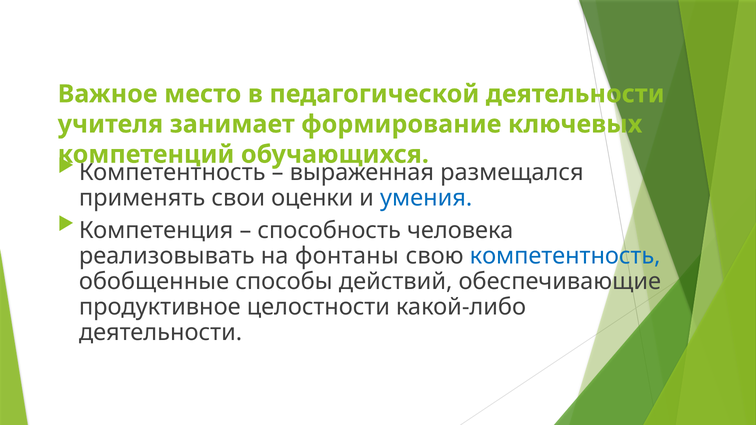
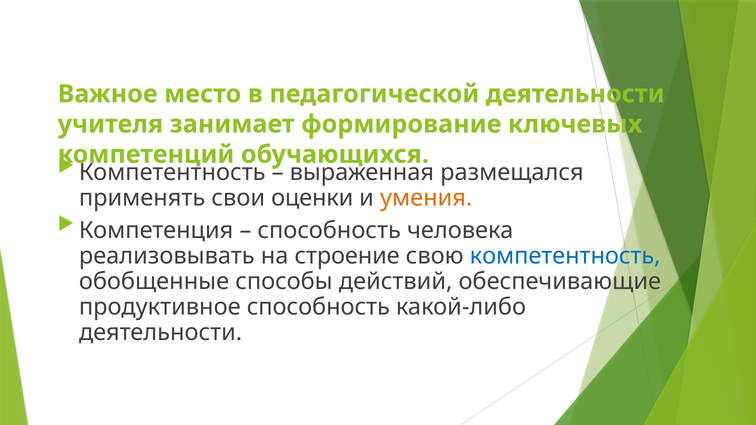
умения colour: blue -> orange
фонтаны: фонтаны -> строение
продуктивное целостности: целостности -> способность
